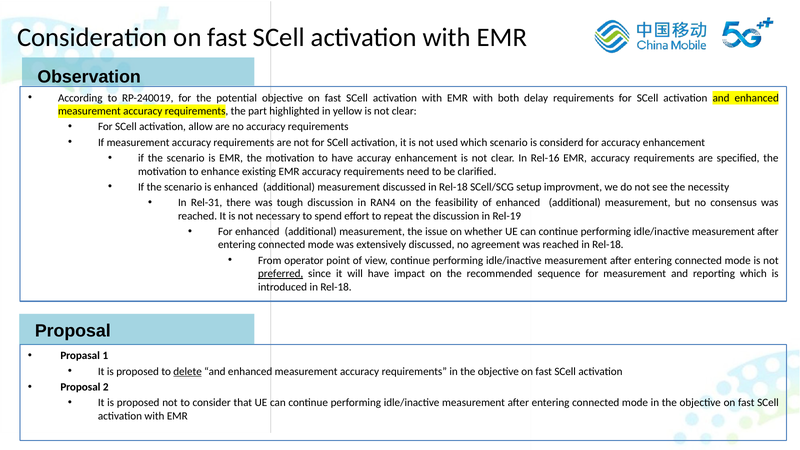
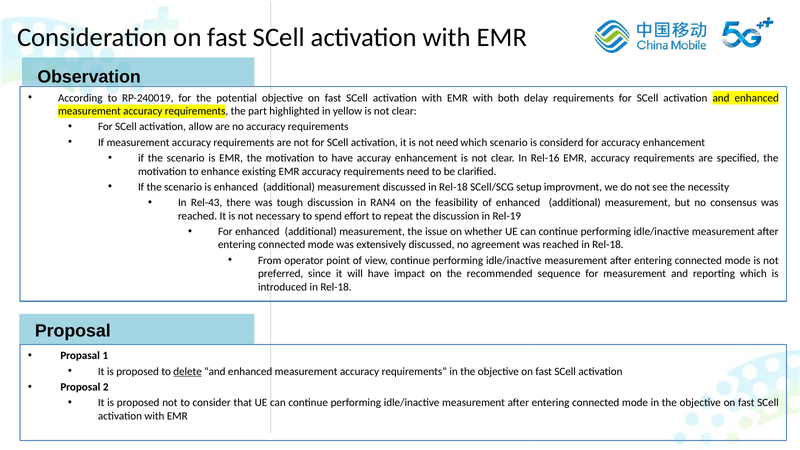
not used: used -> need
Rel-31: Rel-31 -> Rel-43
preferred underline: present -> none
